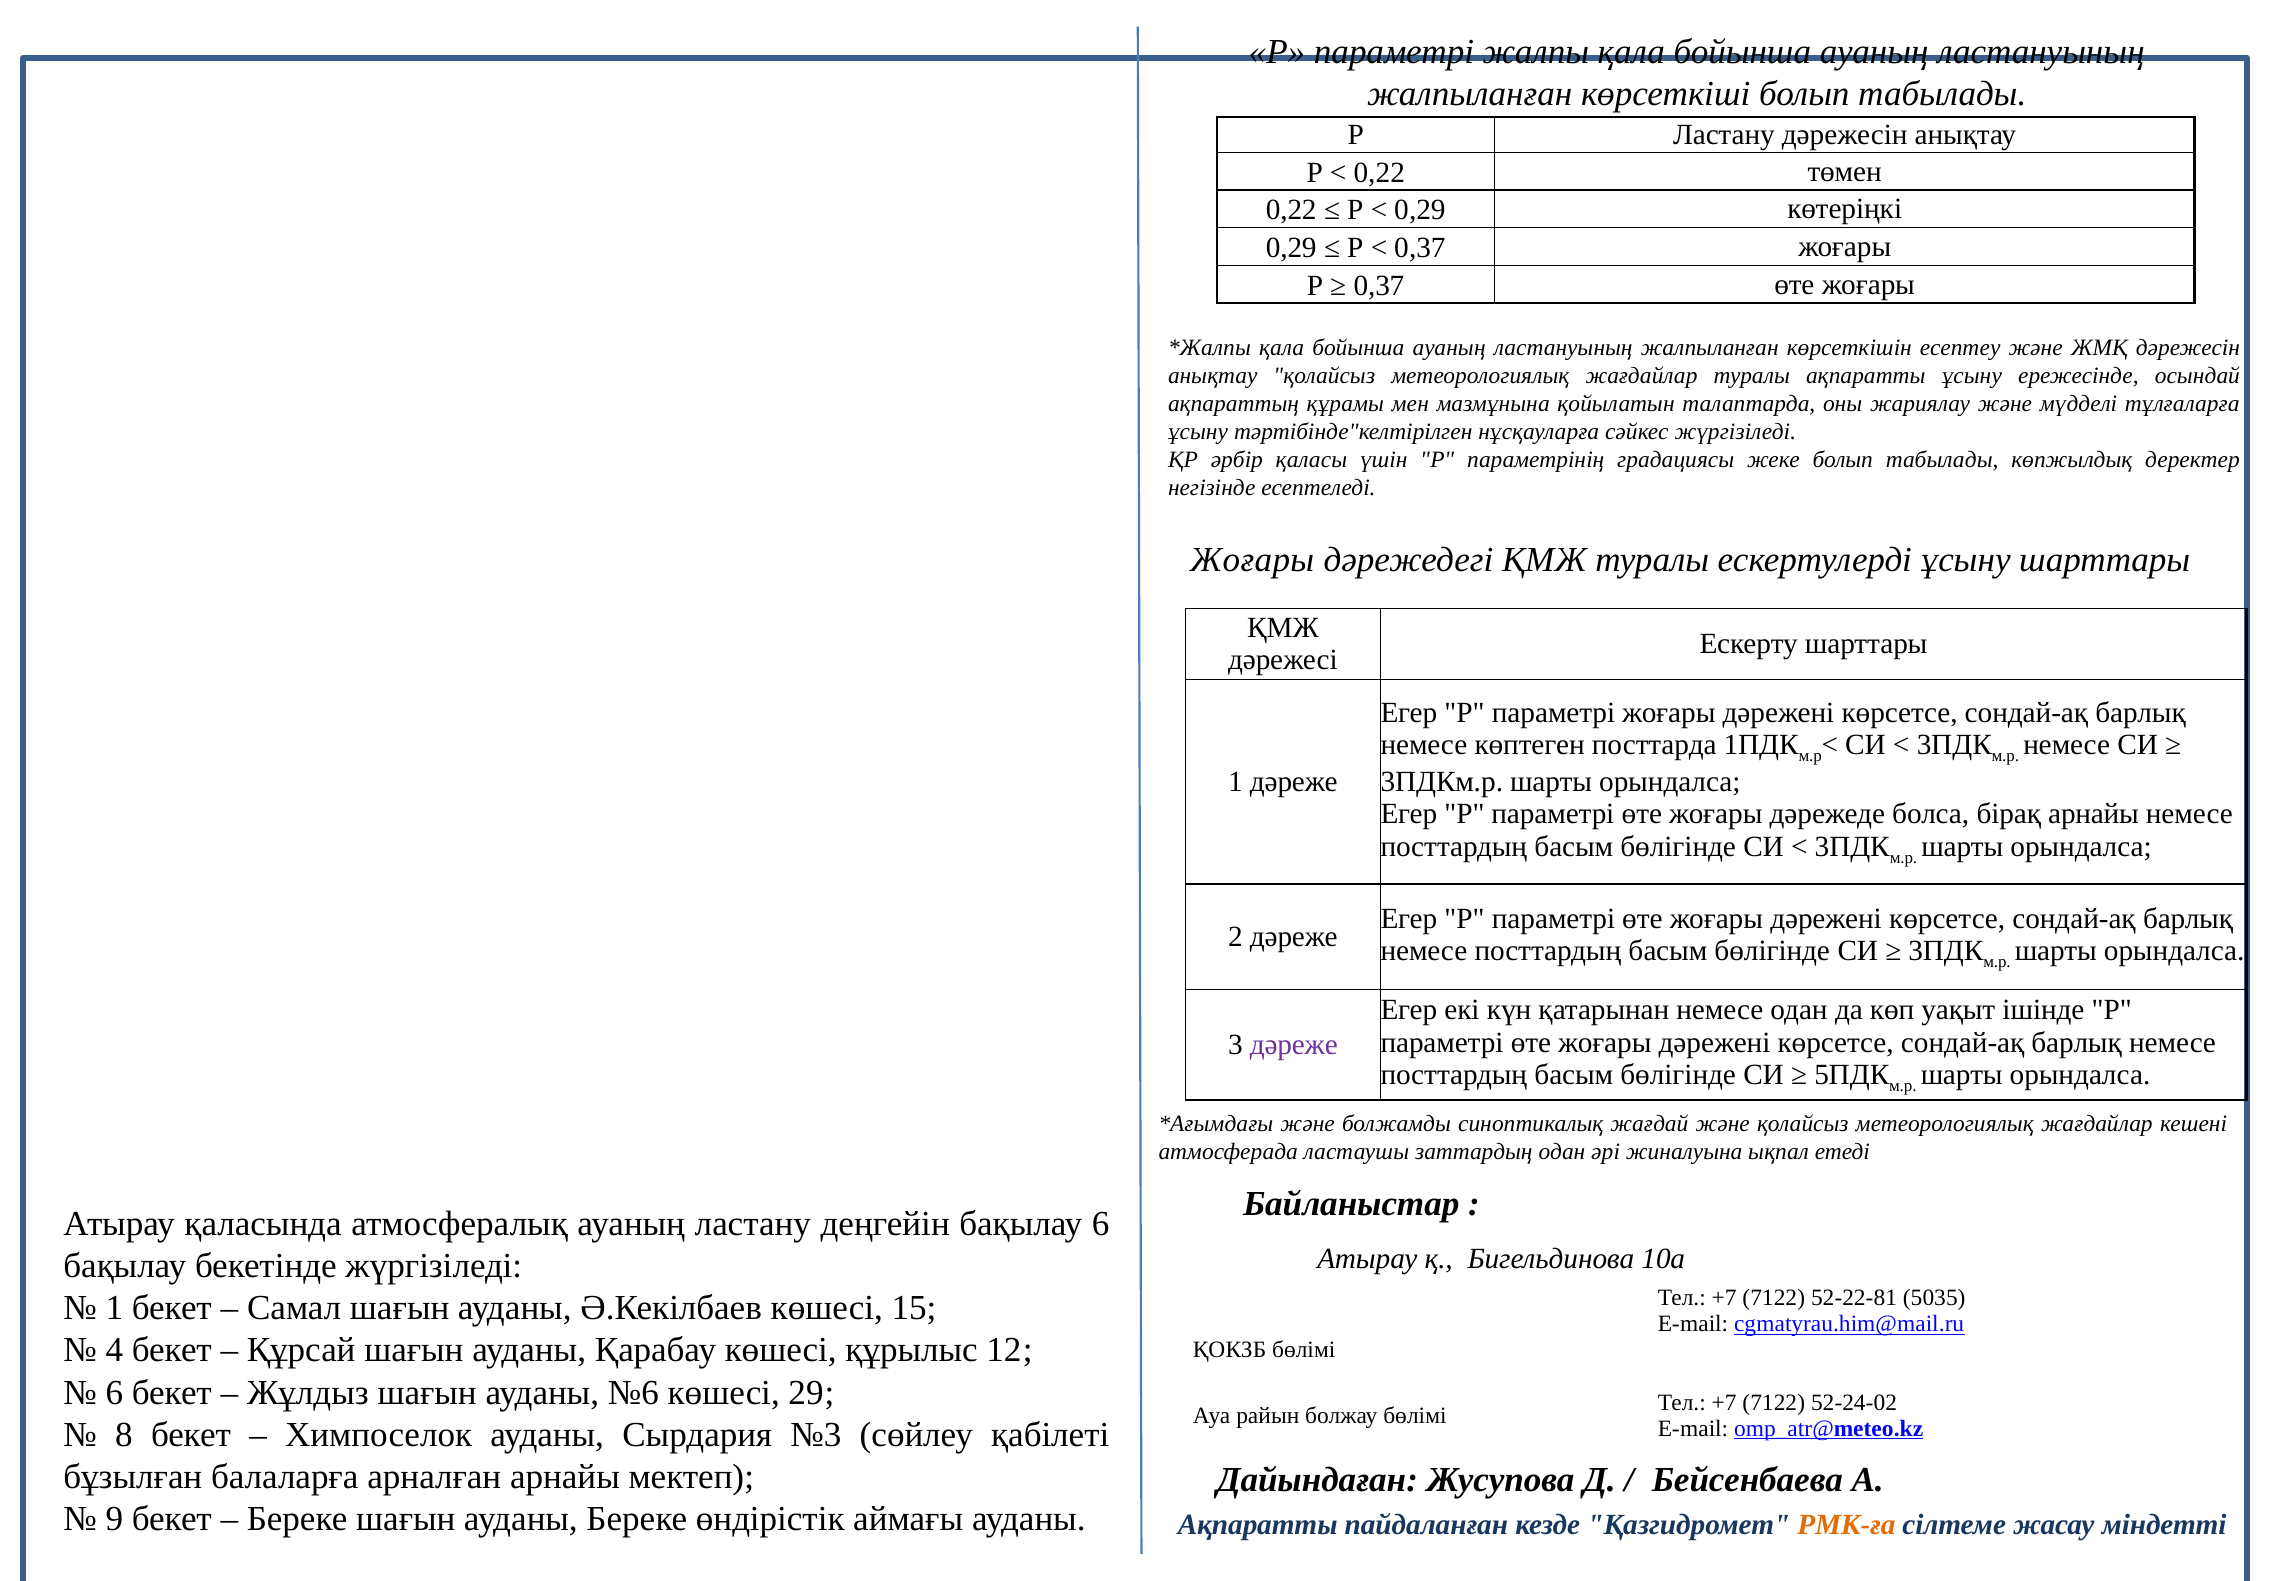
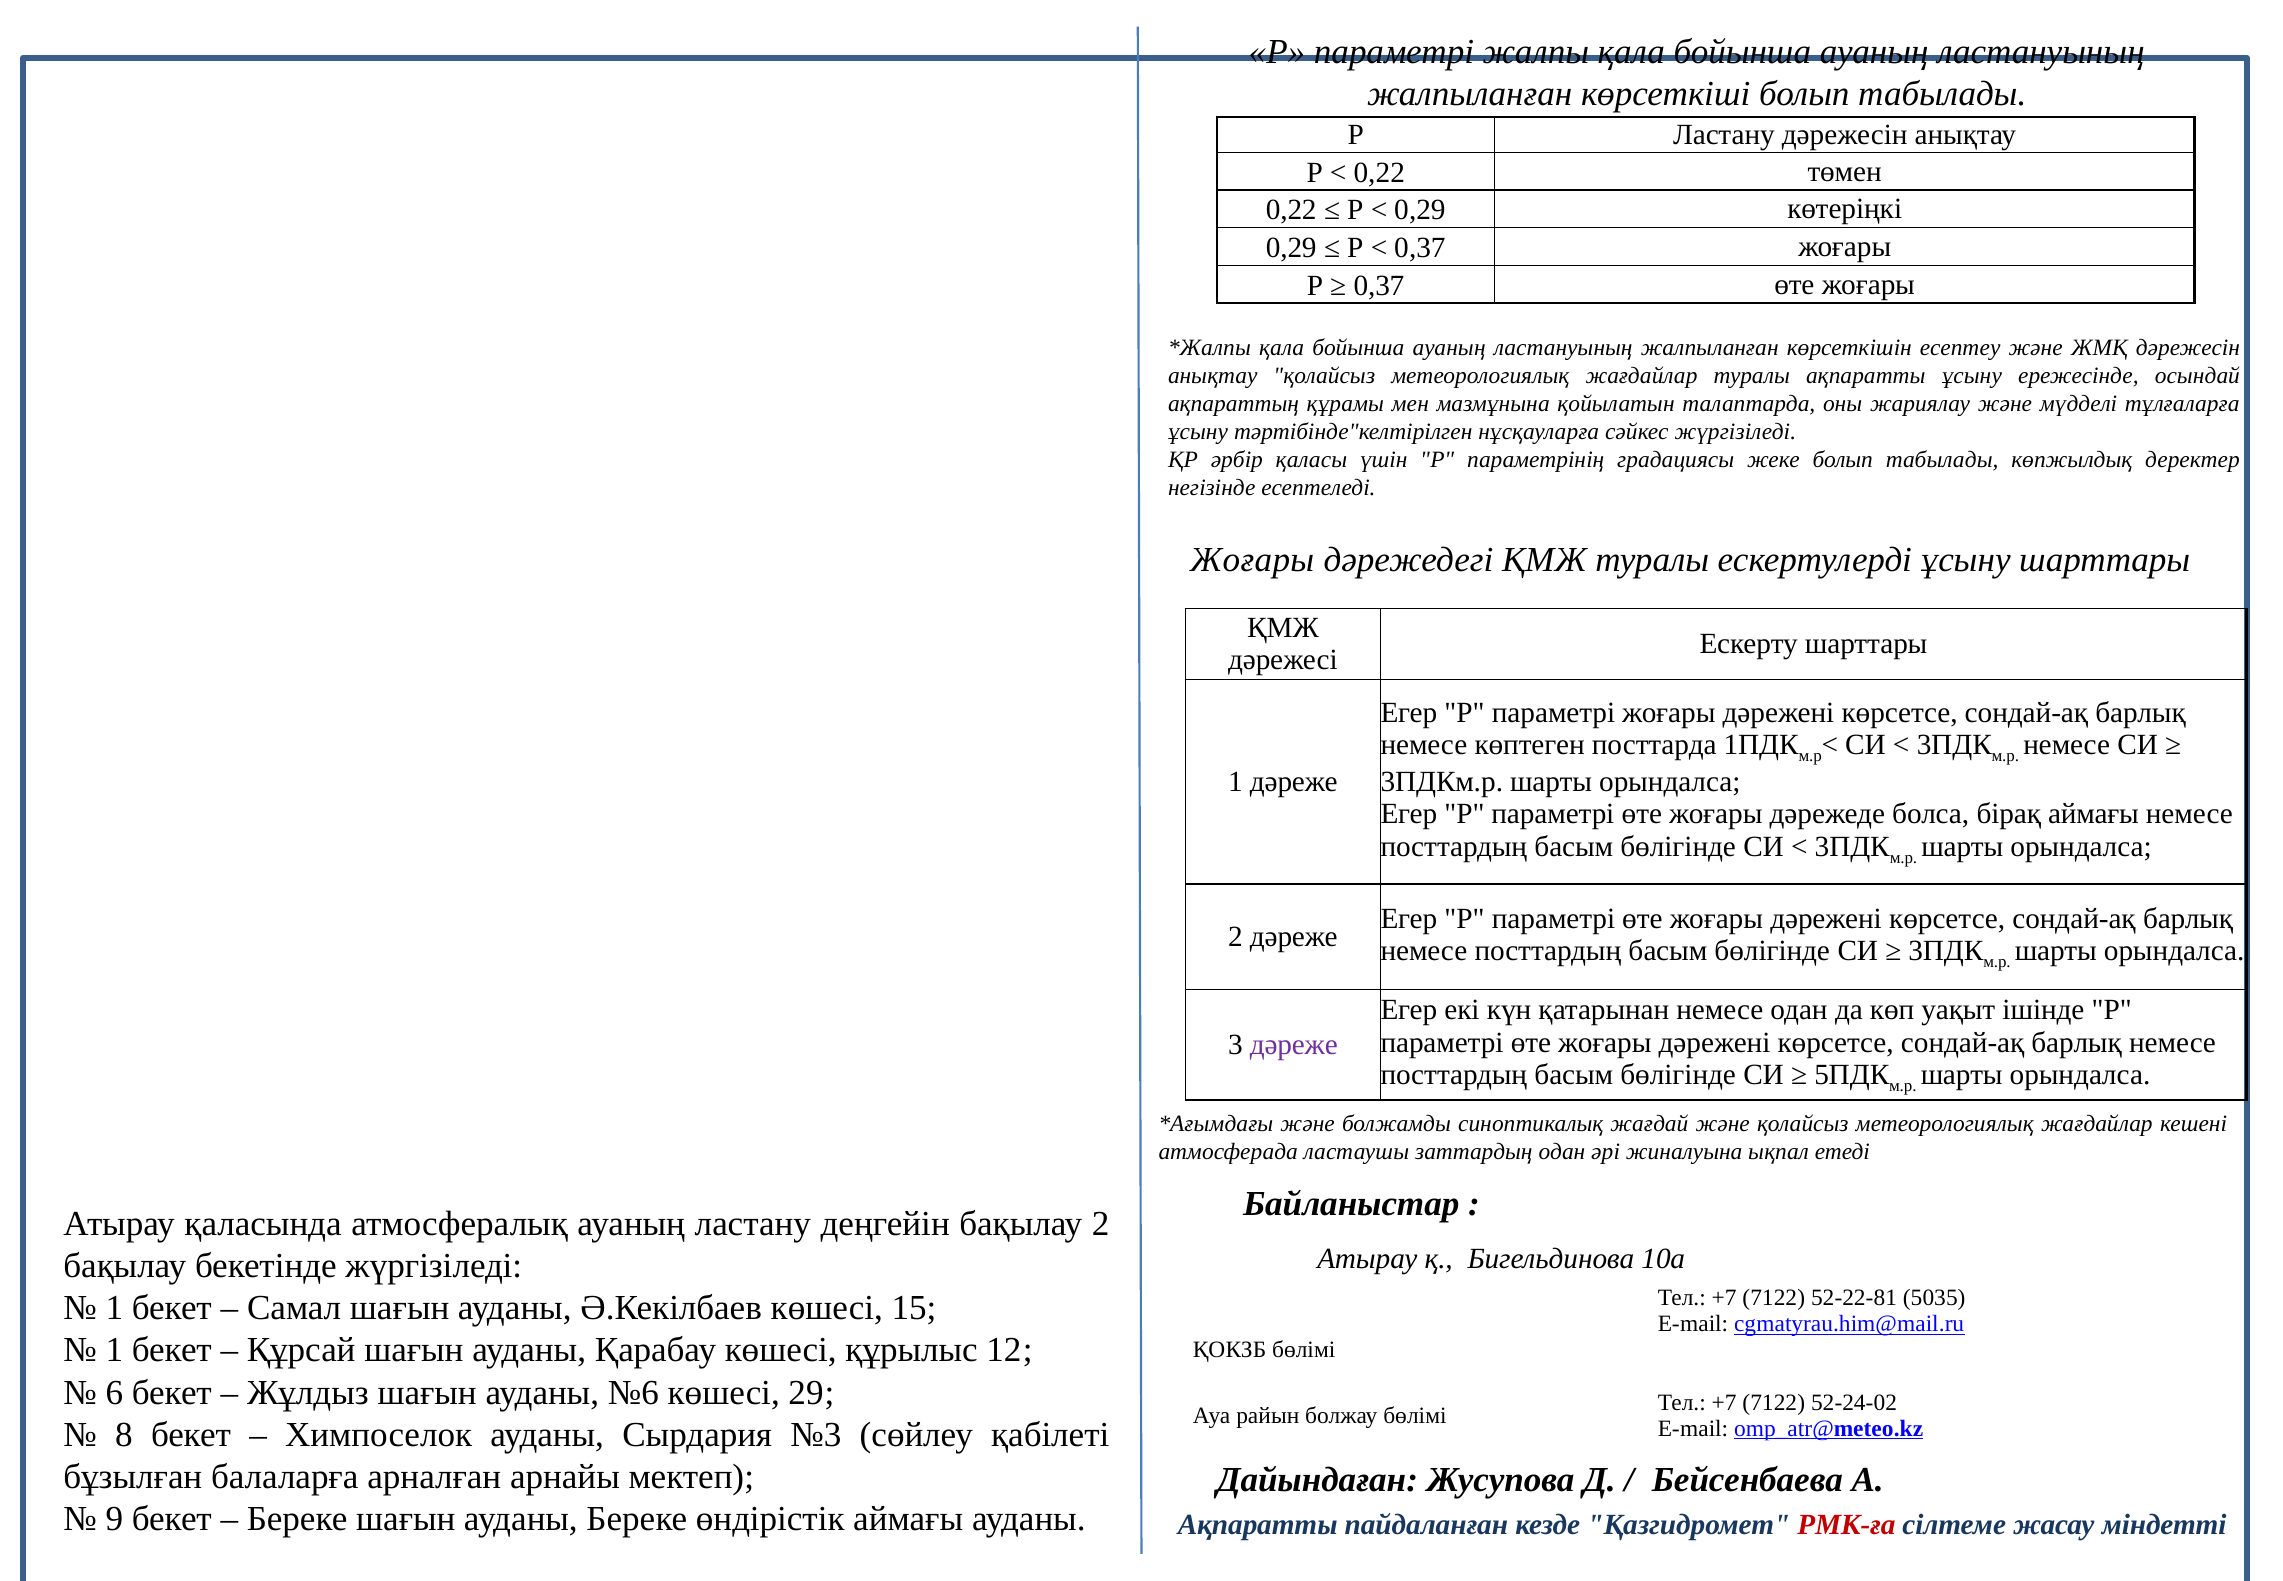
бірақ арнайы: арнайы -> аймағы
бақылау 6: 6 -> 2
4 at (114, 1350): 4 -> 1
РМК-ға colour: orange -> red
